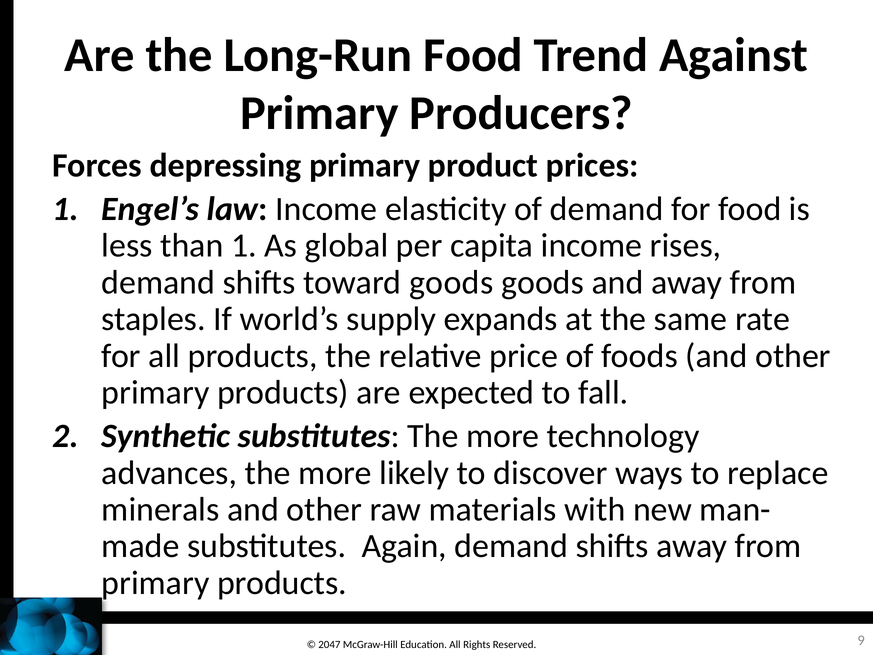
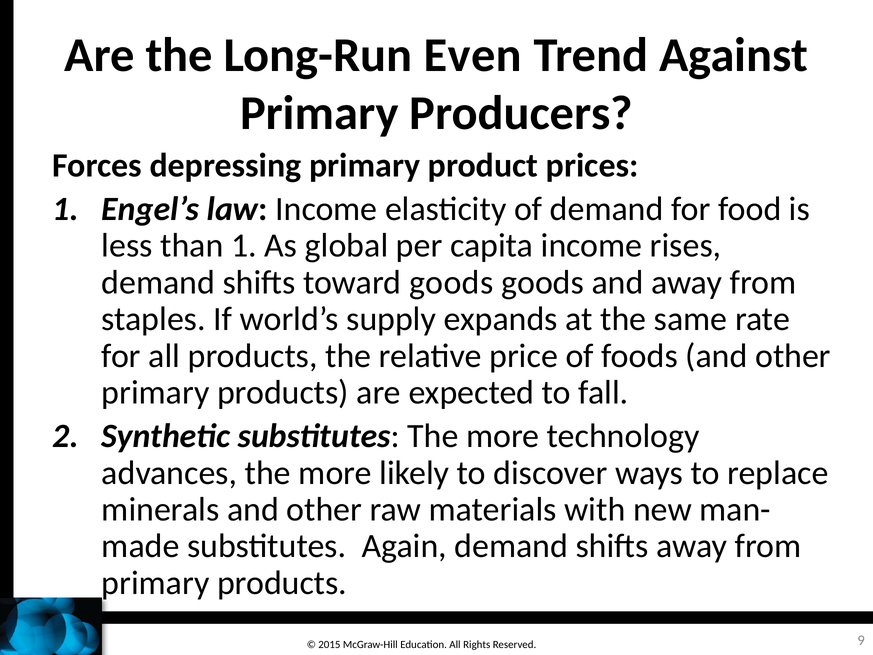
Long-Run Food: Food -> Even
2047: 2047 -> 2015
